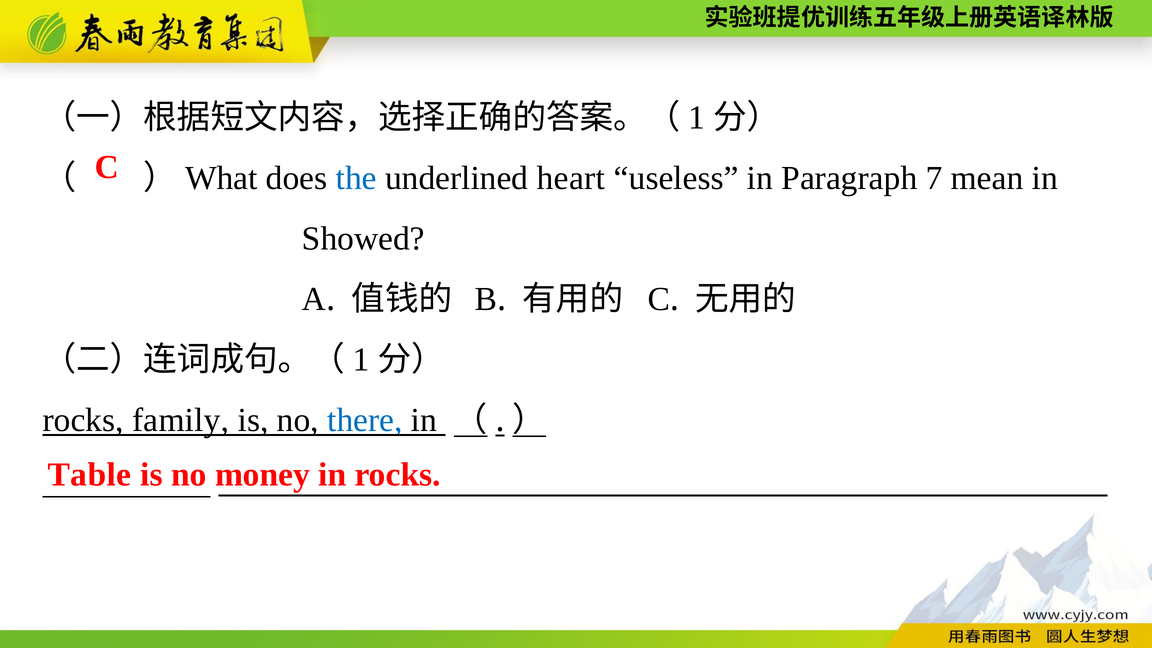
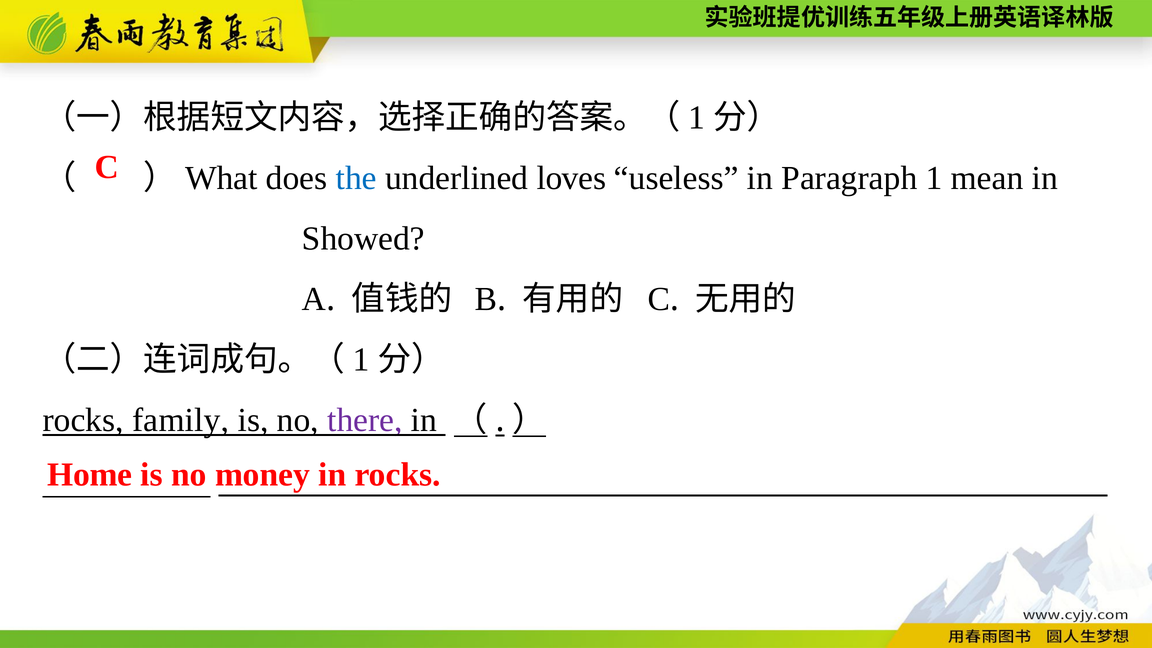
heart: heart -> loves
Paragraph 7: 7 -> 1
there colour: blue -> purple
Table: Table -> Home
